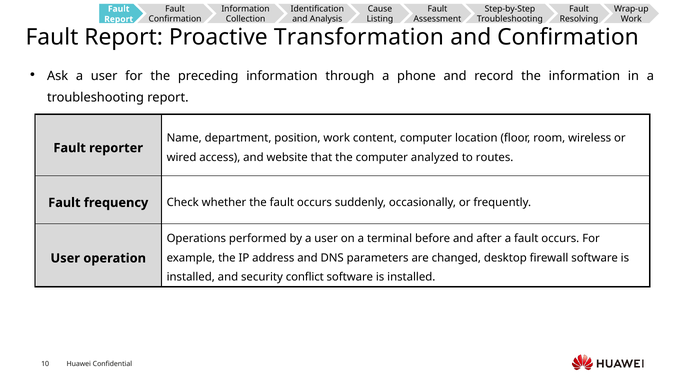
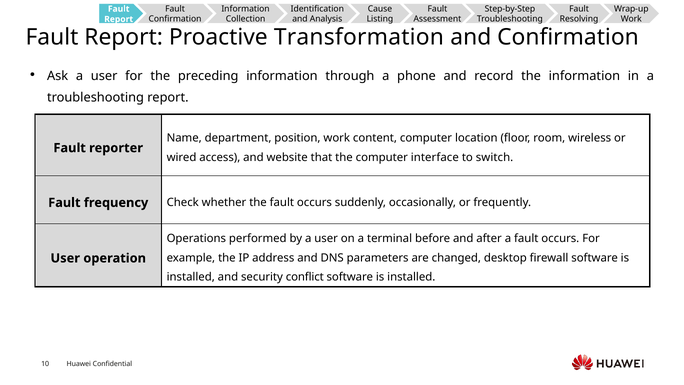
analyzed: analyzed -> interface
routes: routes -> switch
